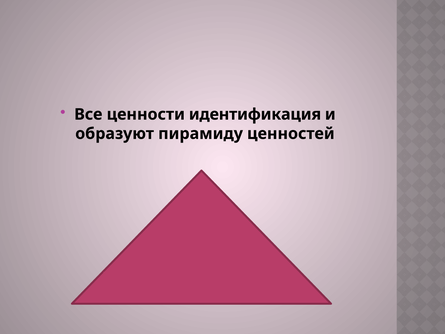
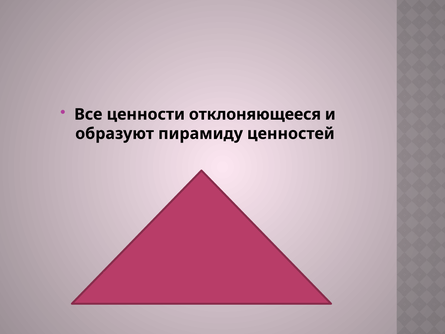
идентификация: идентификация -> отклоняющееся
